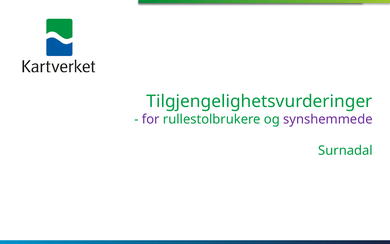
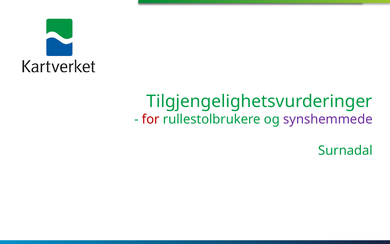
for colour: purple -> red
